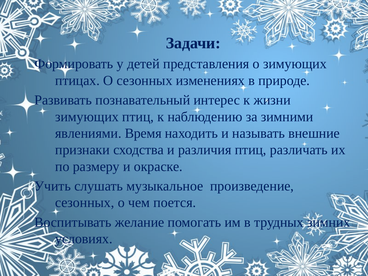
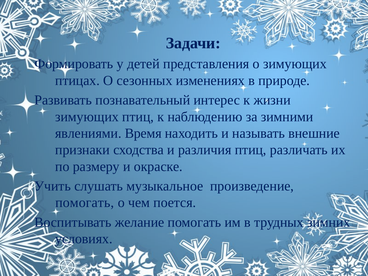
сезонных at (85, 203): сезонных -> помогать
